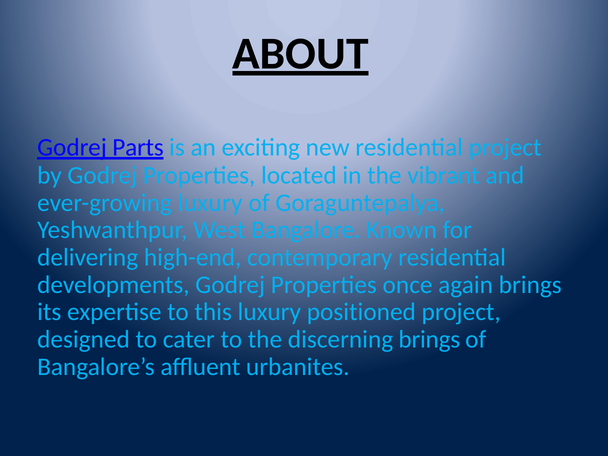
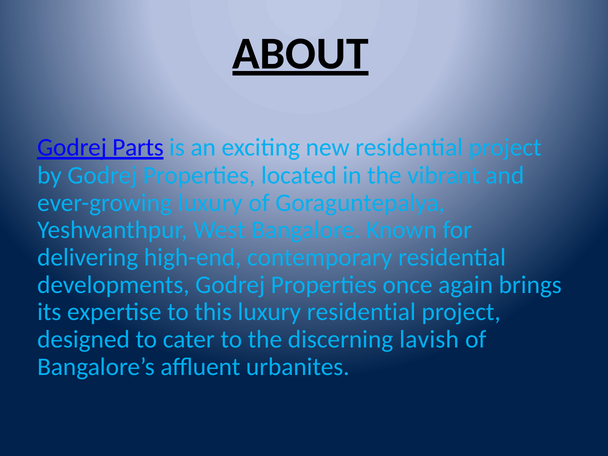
luxury positioned: positioned -> residential
discerning brings: brings -> lavish
